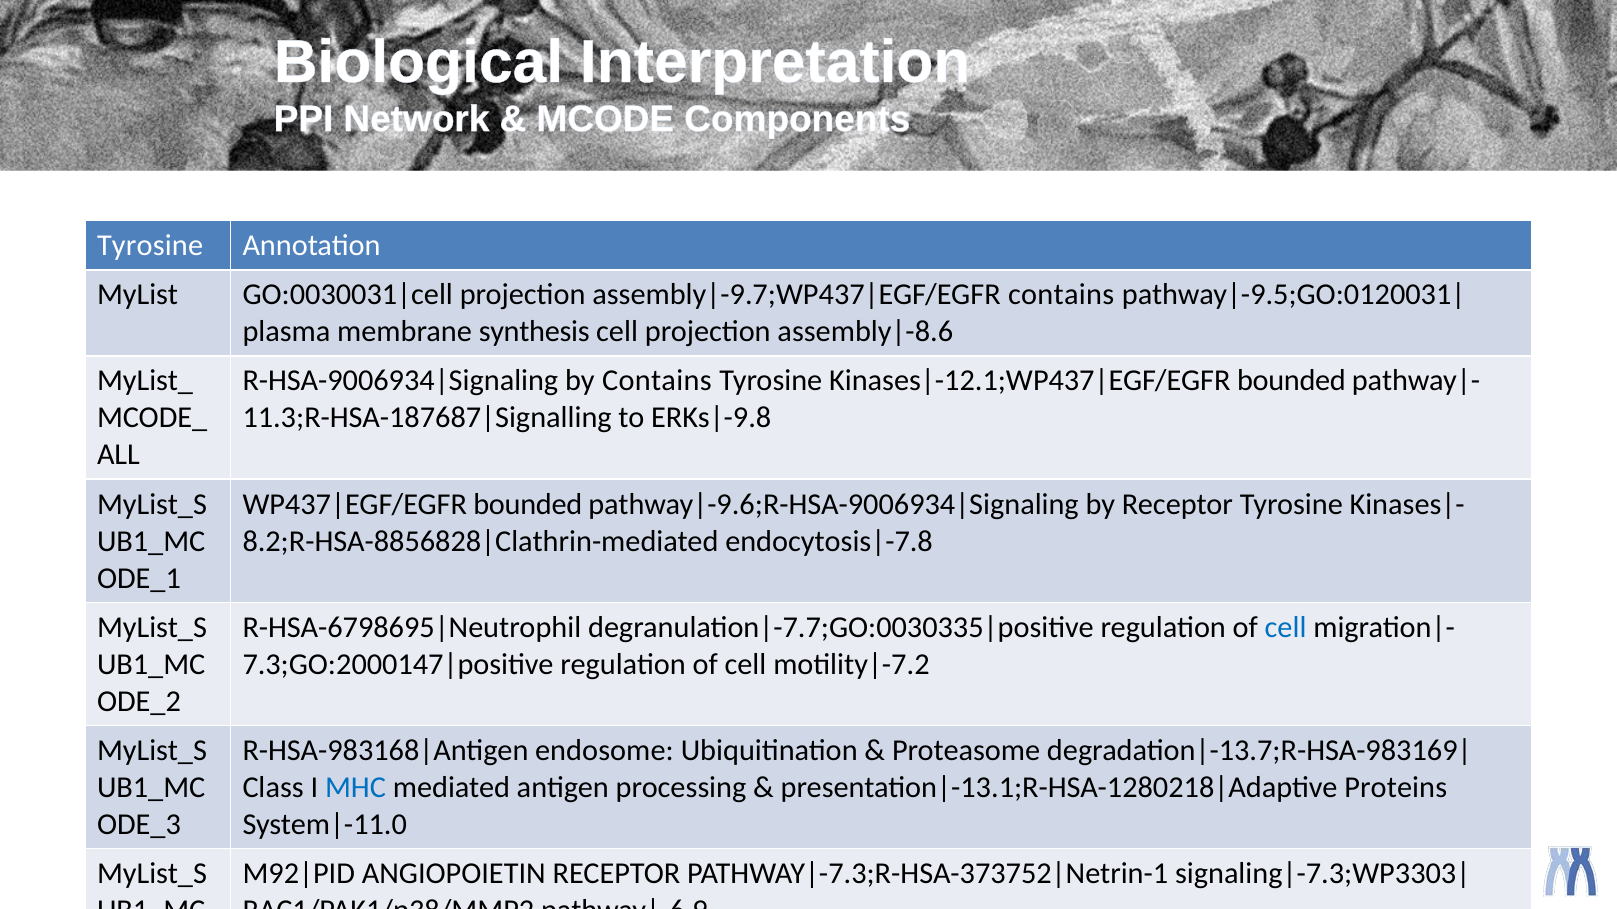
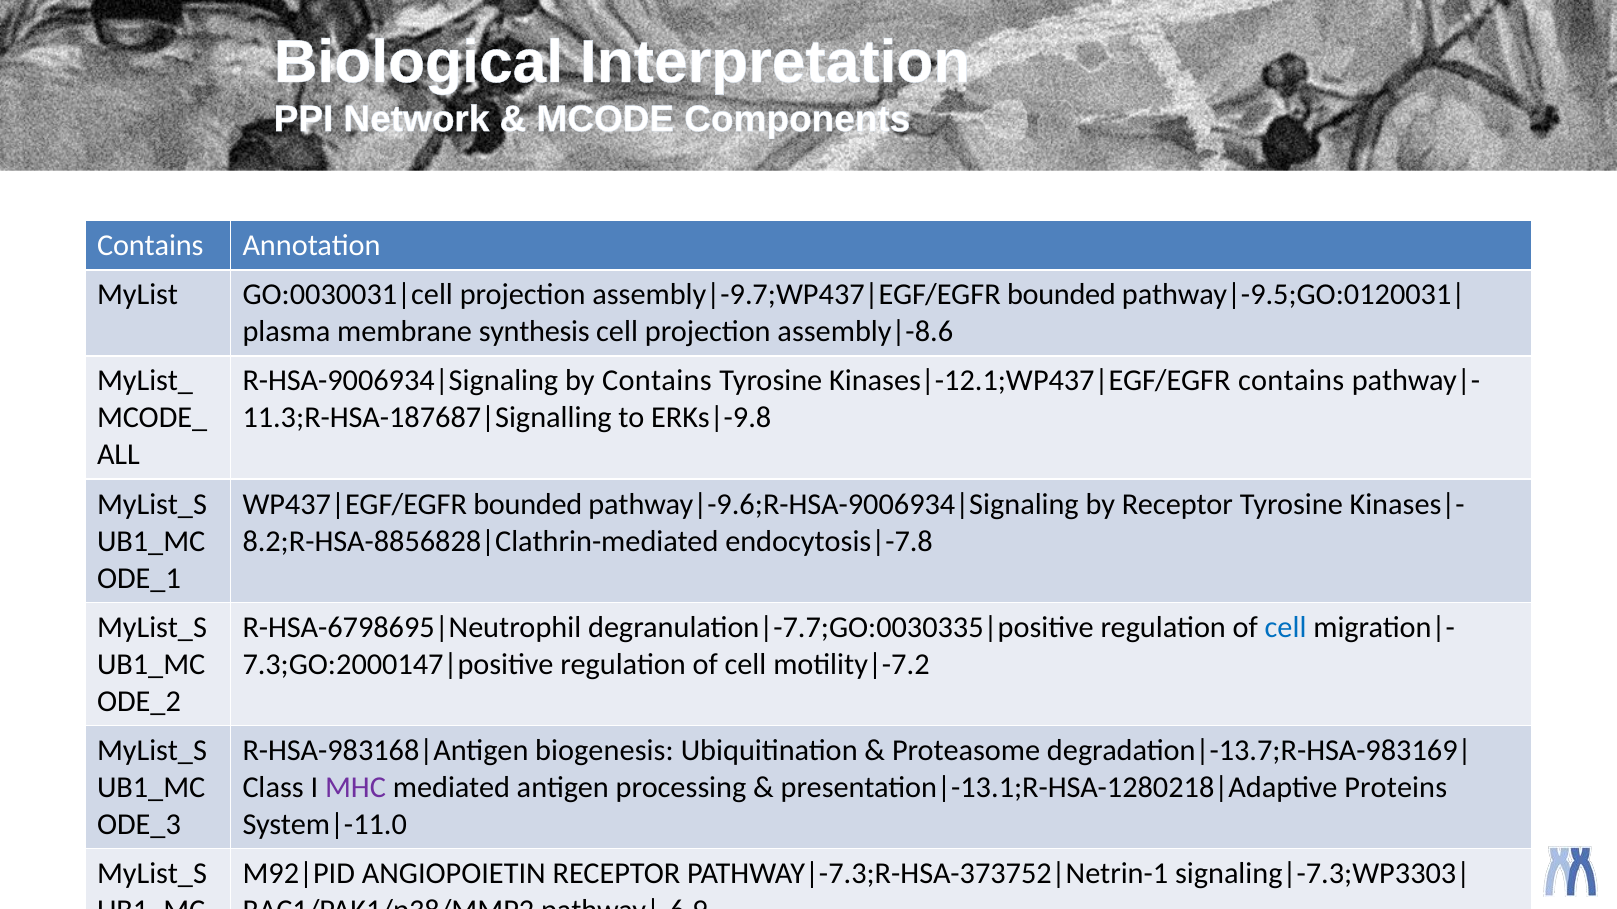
Tyrosine at (150, 246): Tyrosine -> Contains
contains at (1061, 295): contains -> bounded
bounded at (1291, 381): bounded -> contains
endosome at (604, 751): endosome -> biogenesis
MHC colour: blue -> purple
